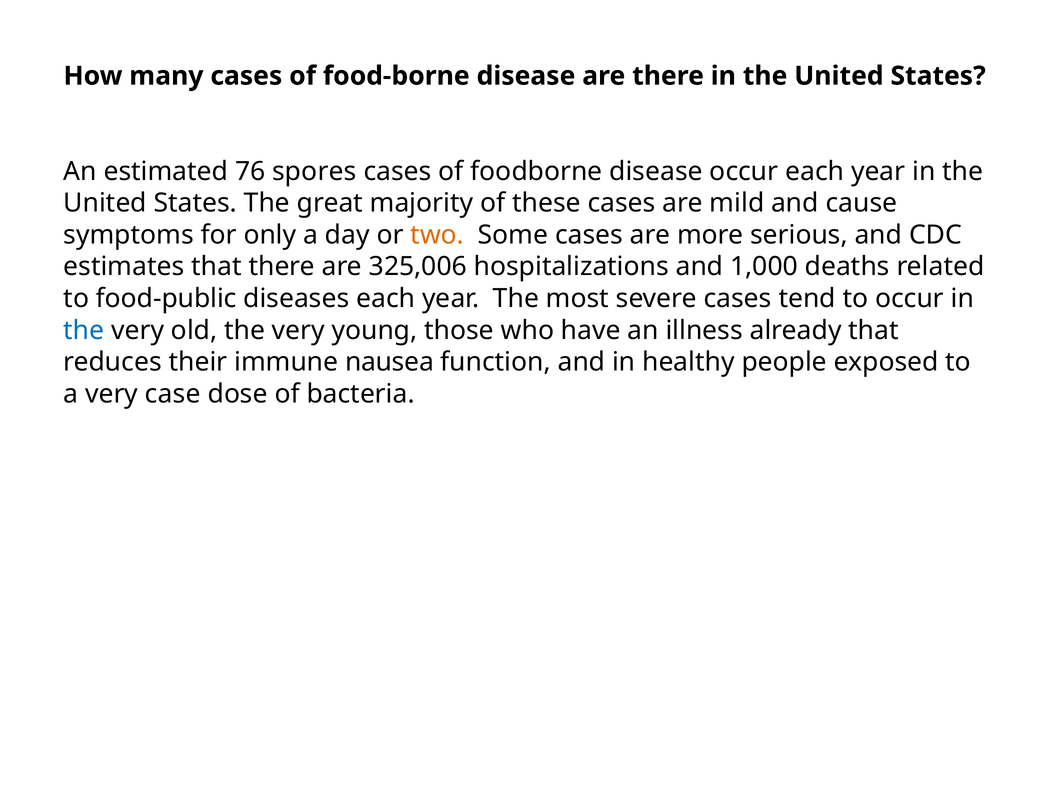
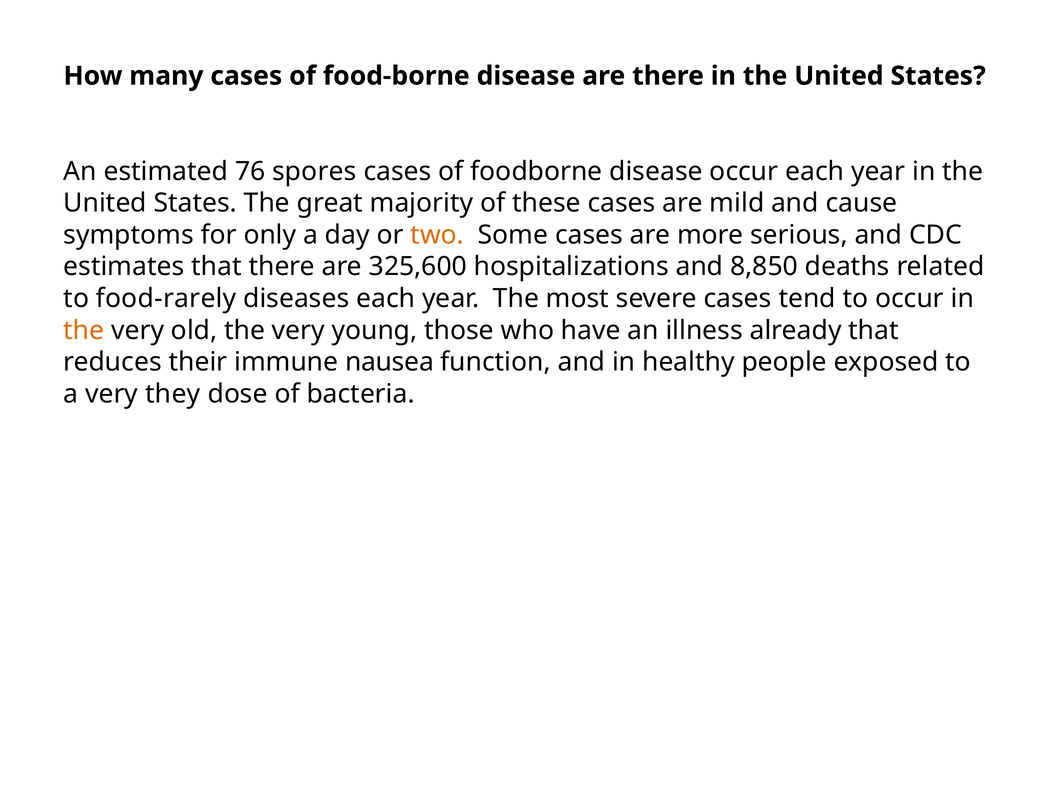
325,006: 325,006 -> 325,600
1,000: 1,000 -> 8,850
food-public: food-public -> food-rarely
the at (84, 331) colour: blue -> orange
case: case -> they
